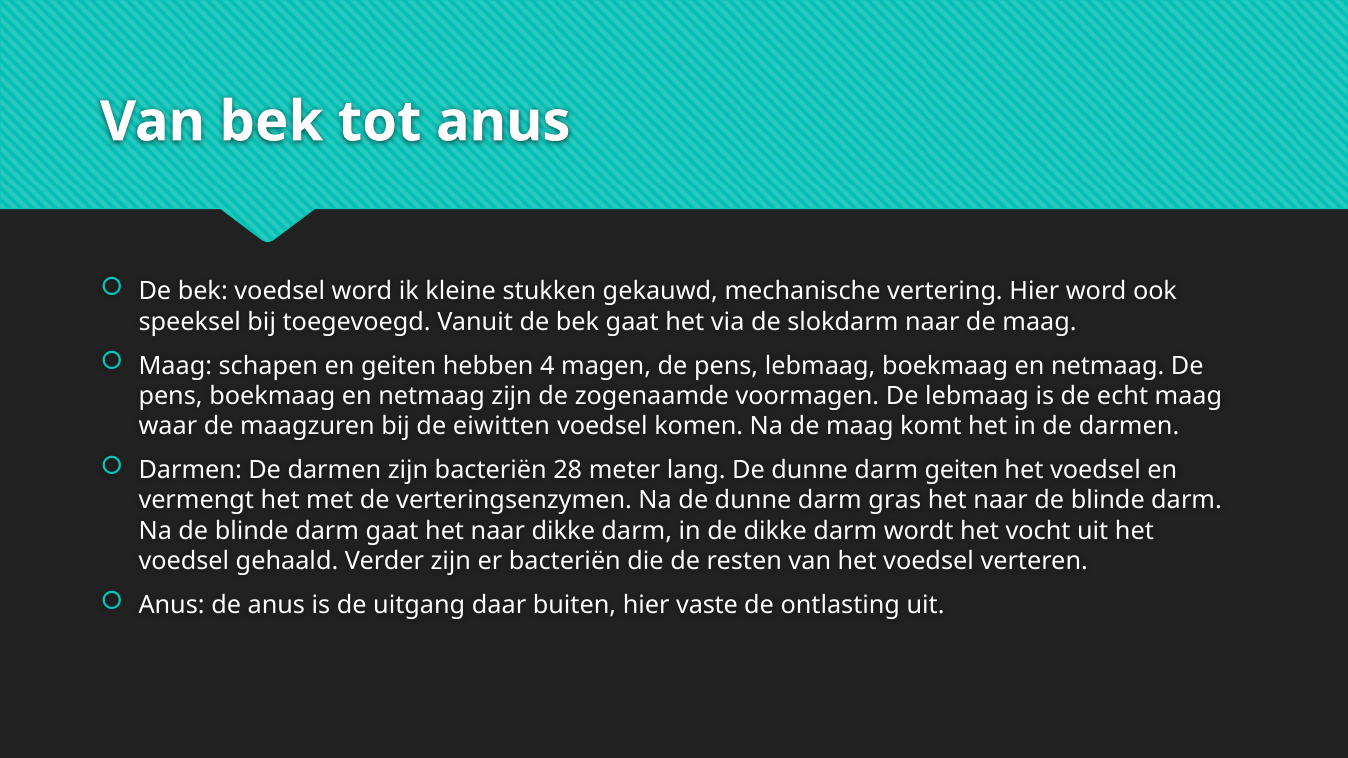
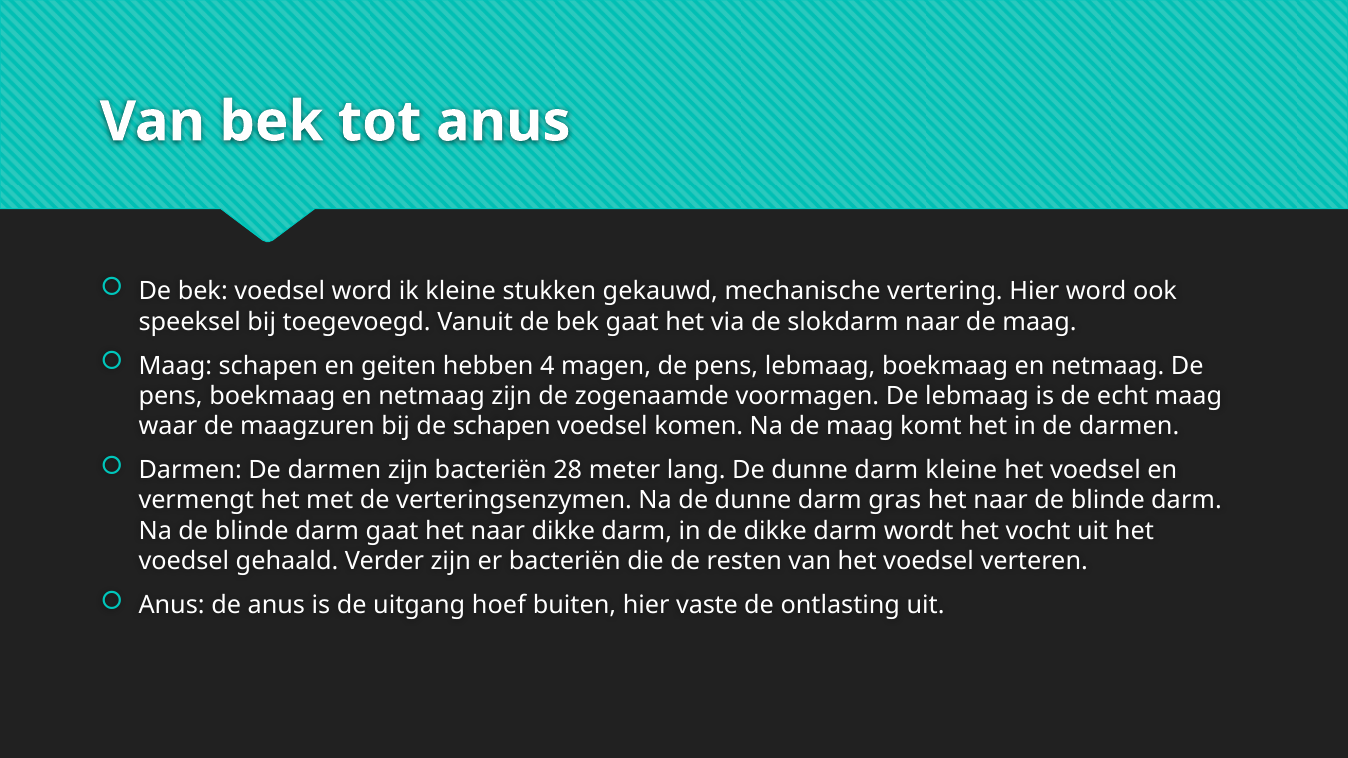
de eiwitten: eiwitten -> schapen
darm geiten: geiten -> kleine
daar: daar -> hoef
